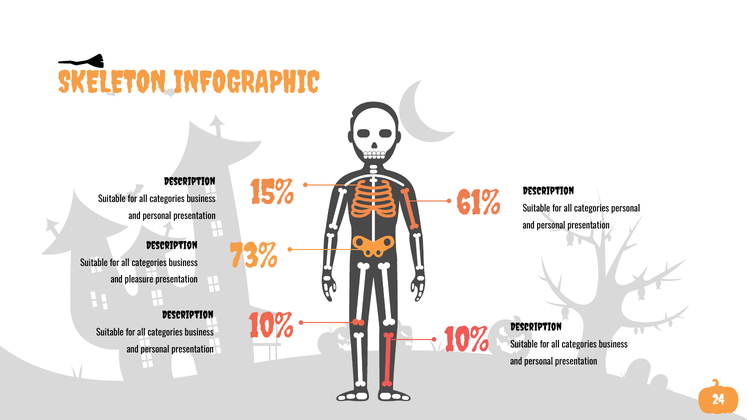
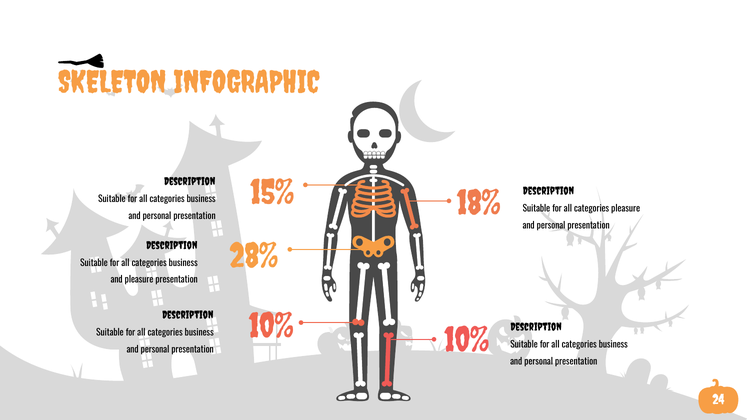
61%: 61% -> 18%
categories personal: personal -> pleasure
73%: 73% -> 28%
